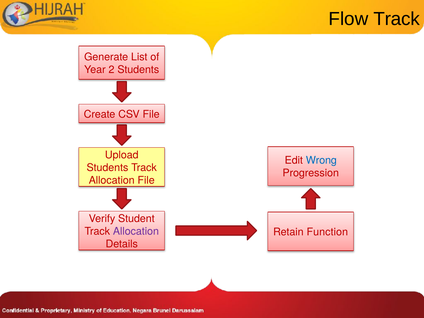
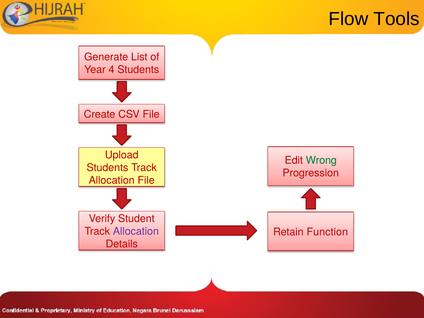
Flow Track: Track -> Tools
2: 2 -> 4
Wrong colour: blue -> green
